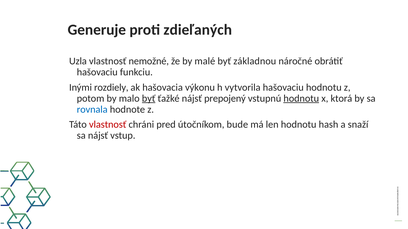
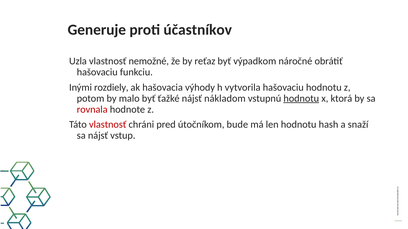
zdieľaných: zdieľaných -> účastníkov
malé: malé -> reťaz
základnou: základnou -> výpadkom
výkonu: výkonu -> výhody
byť at (149, 99) underline: present -> none
prepojený: prepojený -> nákladom
rovnala colour: blue -> red
